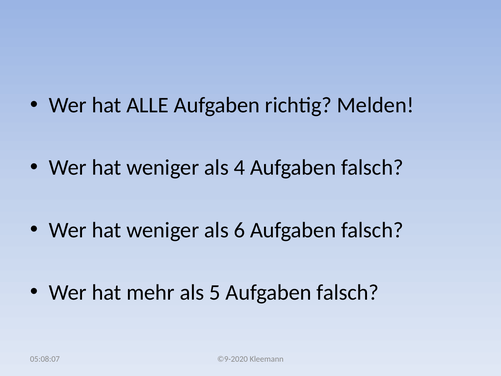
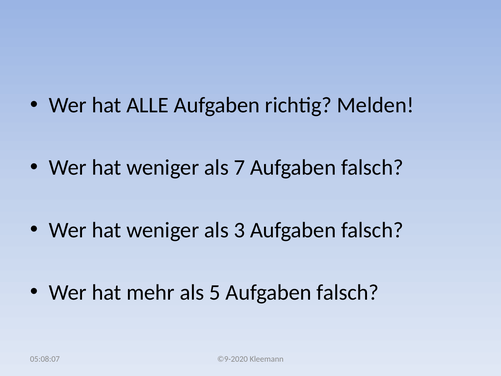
4: 4 -> 7
6: 6 -> 3
